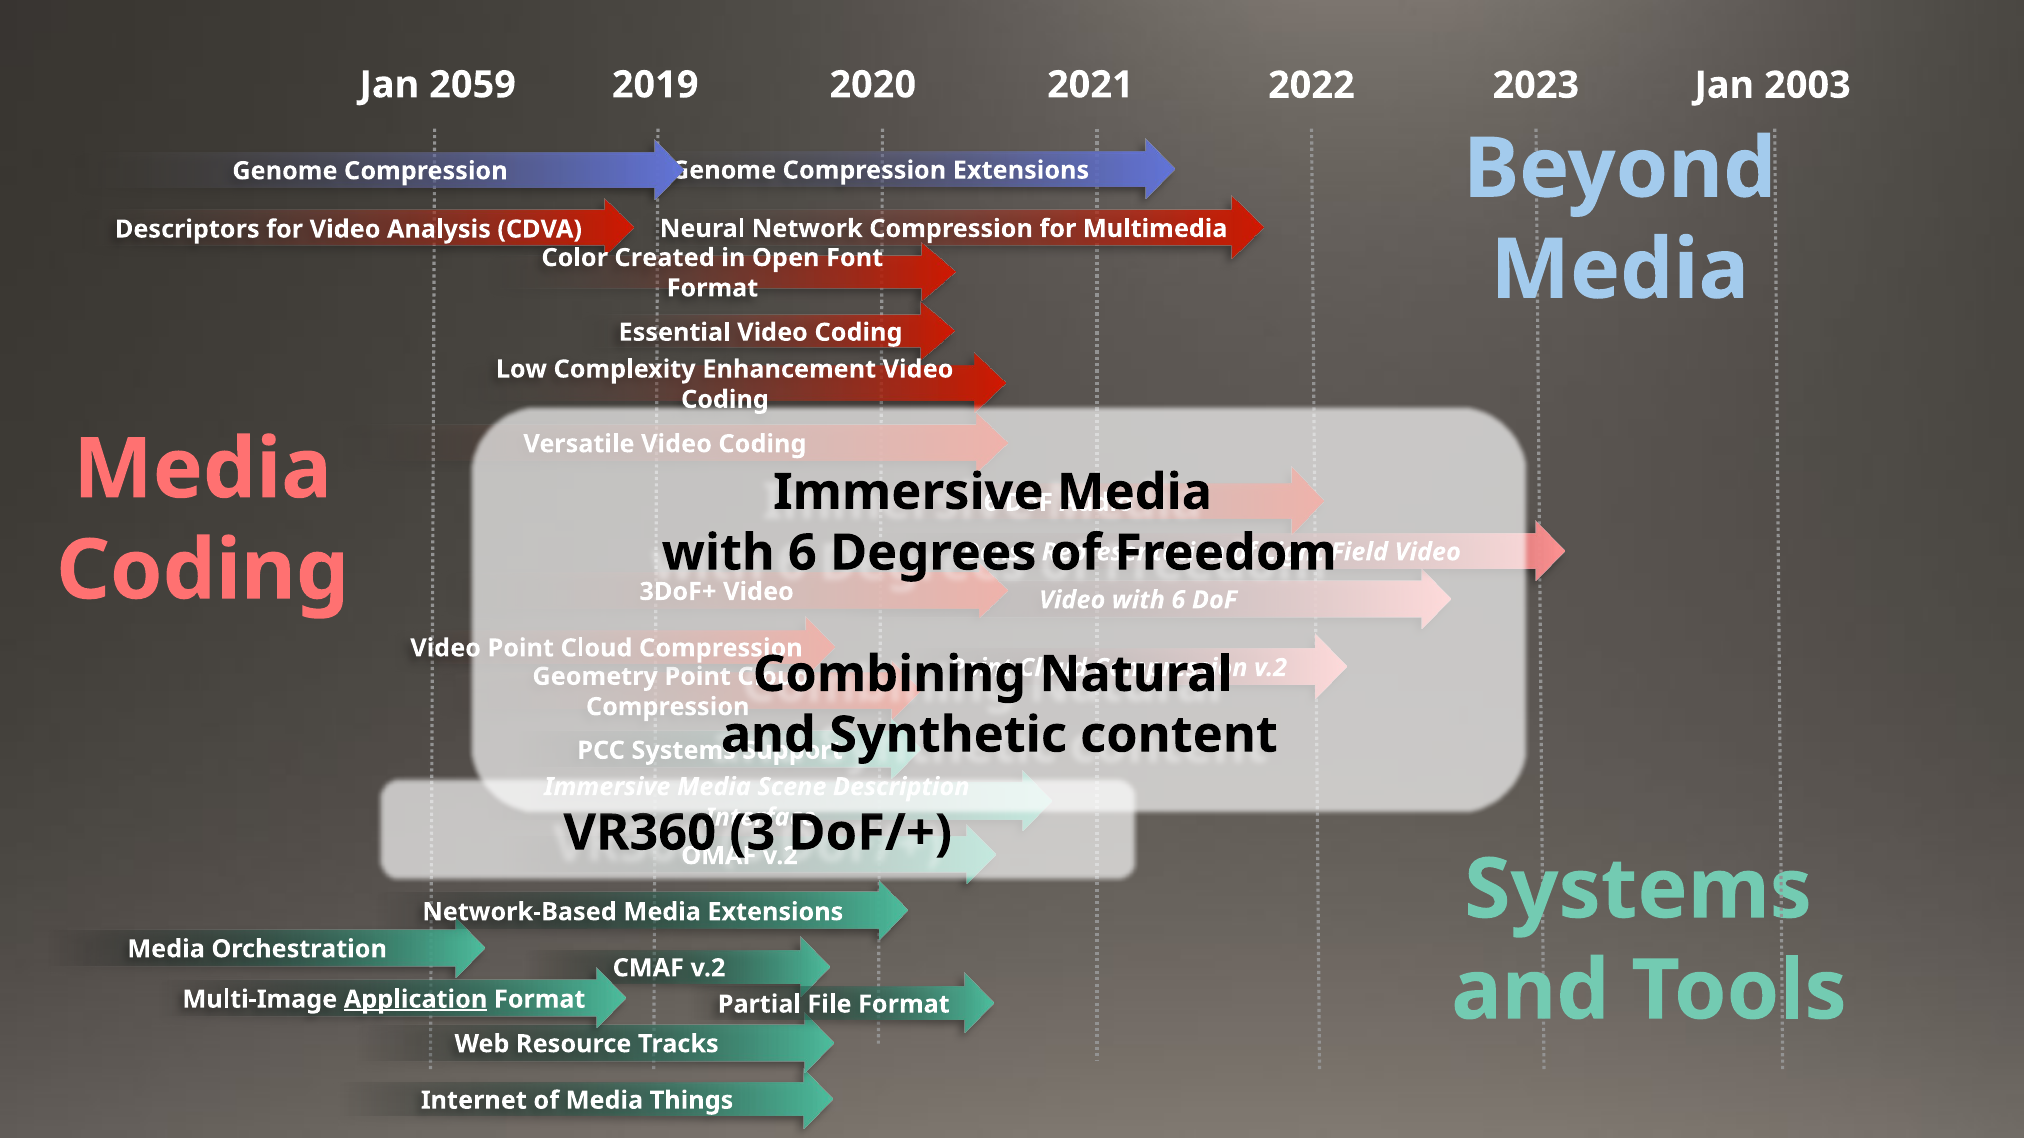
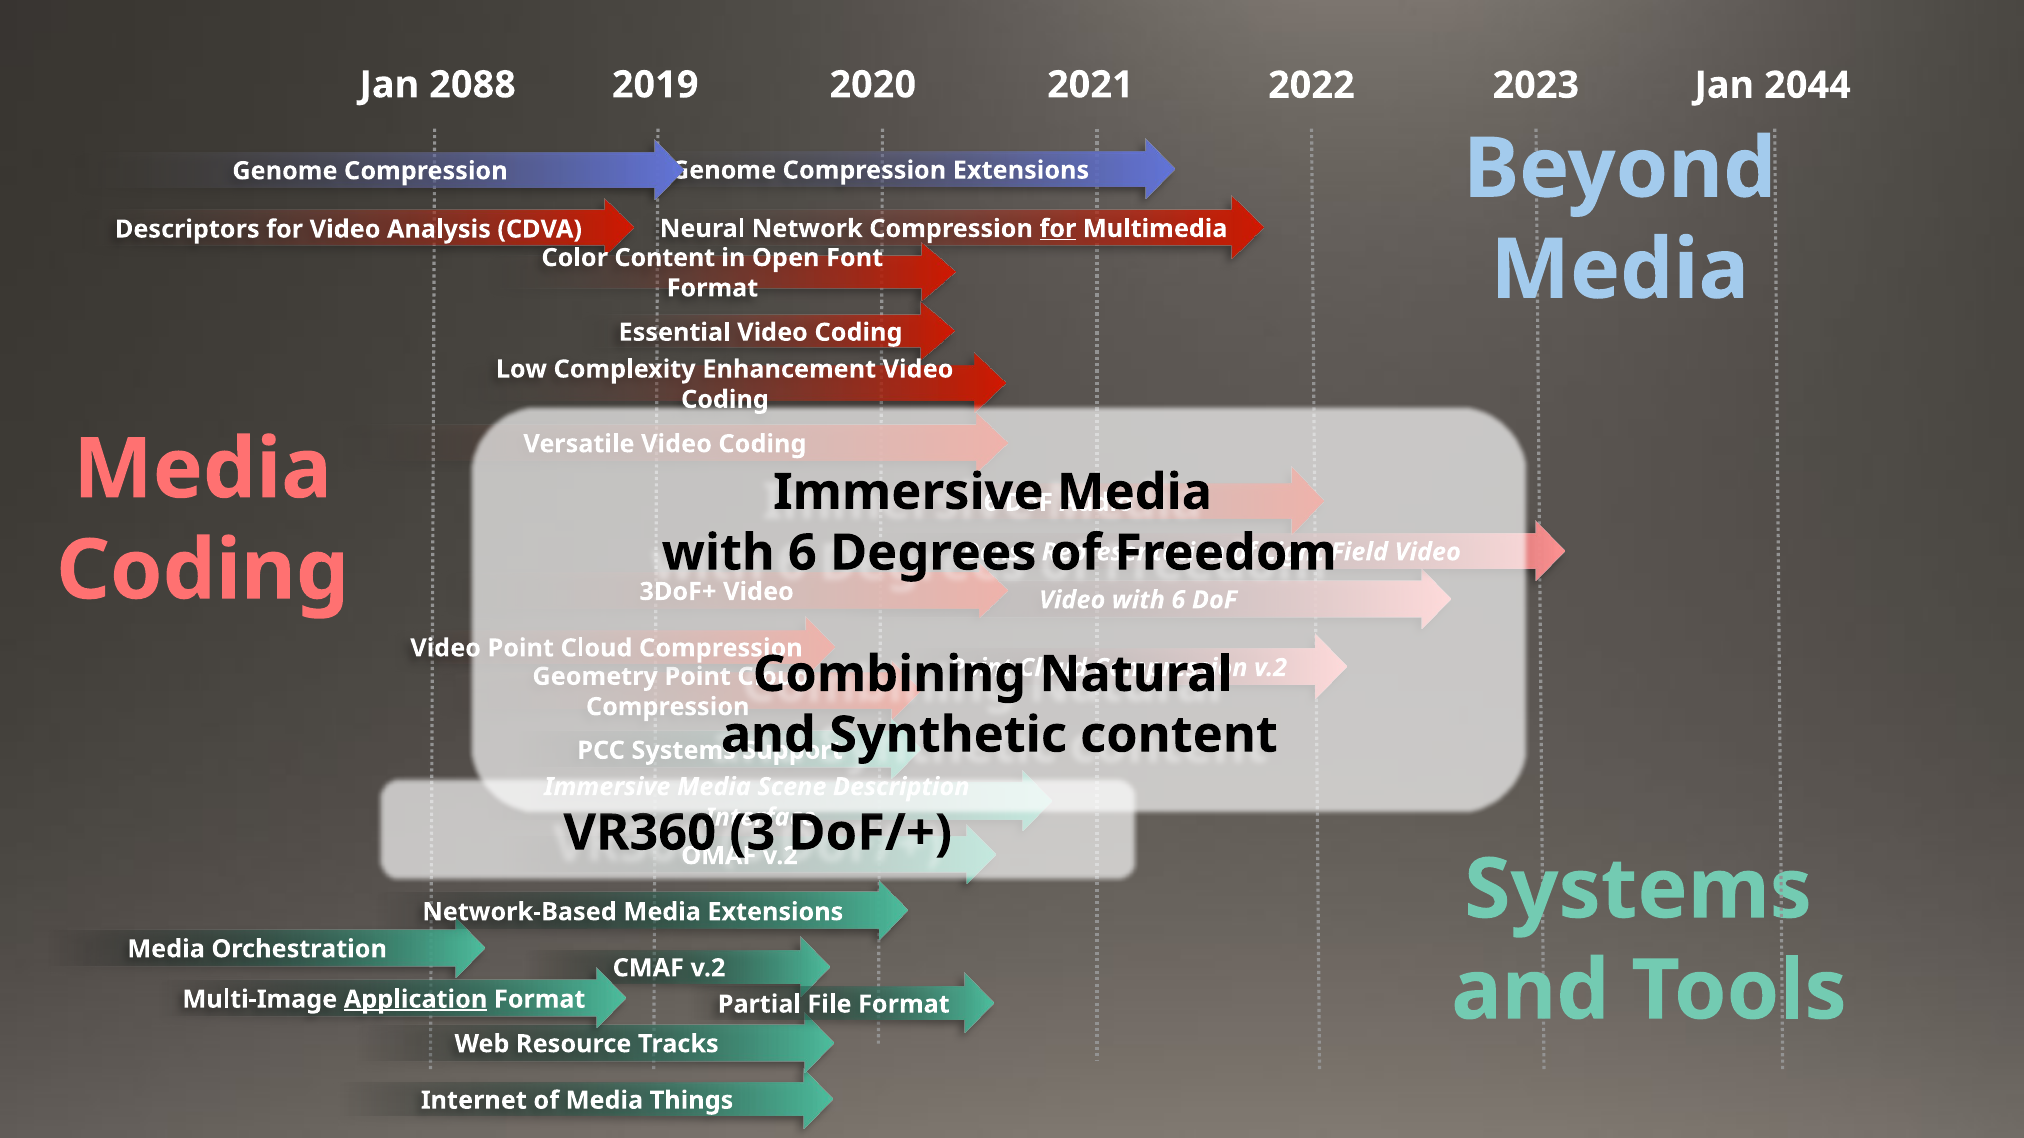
2059: 2059 -> 2088
2003: 2003 -> 2044
for at (1058, 229) underline: none -> present
Color Created: Created -> Content
